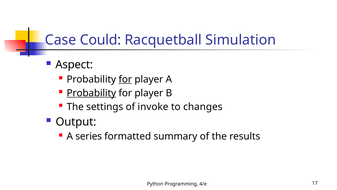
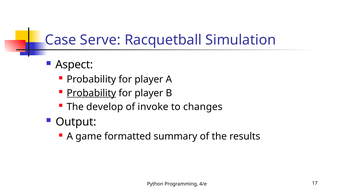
Could: Could -> Serve
for at (125, 79) underline: present -> none
settings: settings -> develop
series: series -> game
